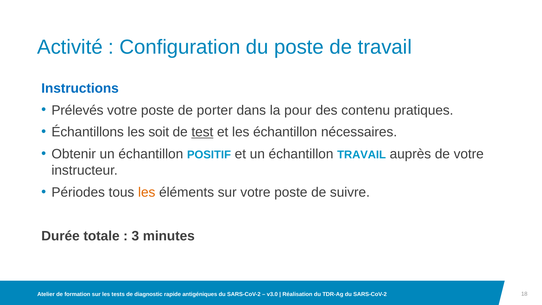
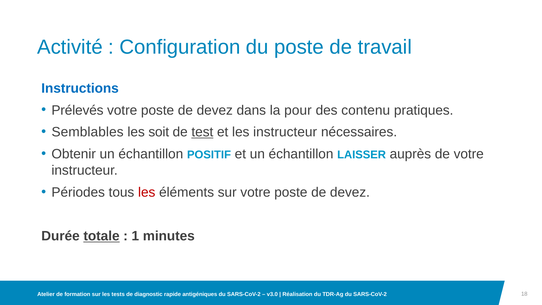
porter at (215, 110): porter -> devez
Échantillons: Échantillons -> Semblables
les échantillon: échantillon -> instructeur
échantillon TRAVAIL: TRAVAIL -> LAISSER
les at (147, 192) colour: orange -> red
suivre at (350, 192): suivre -> devez
totale underline: none -> present
3: 3 -> 1
